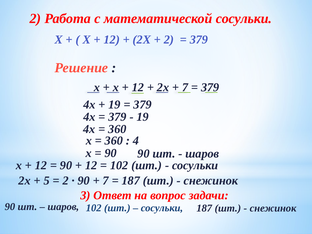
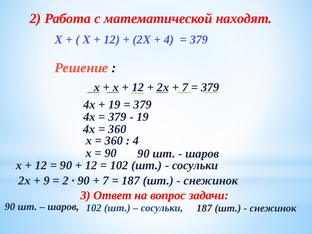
математической сосульки: сосульки -> находят
2 at (169, 40): 2 -> 4
5: 5 -> 9
